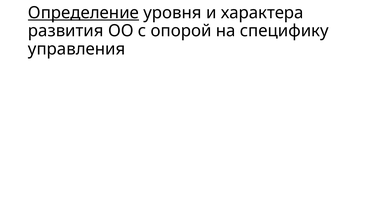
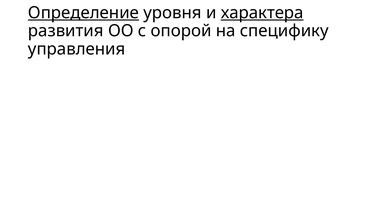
характера underline: none -> present
